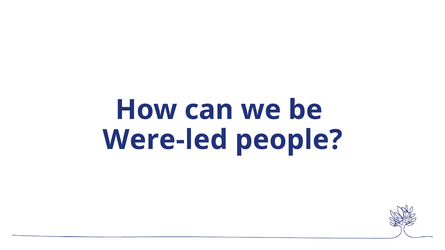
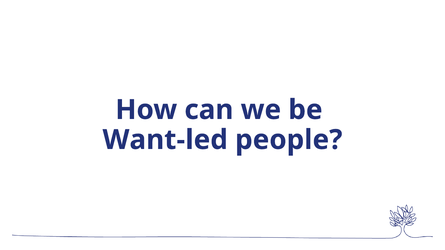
Were-led: Were-led -> Want-led
